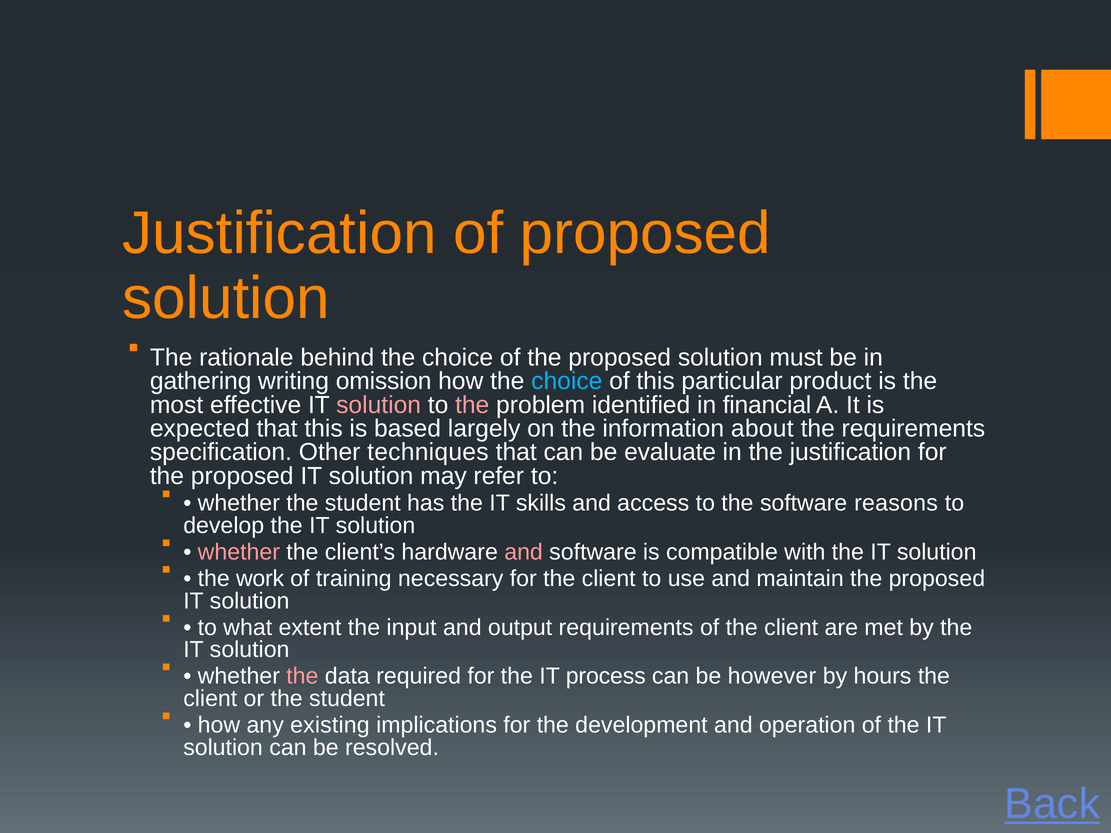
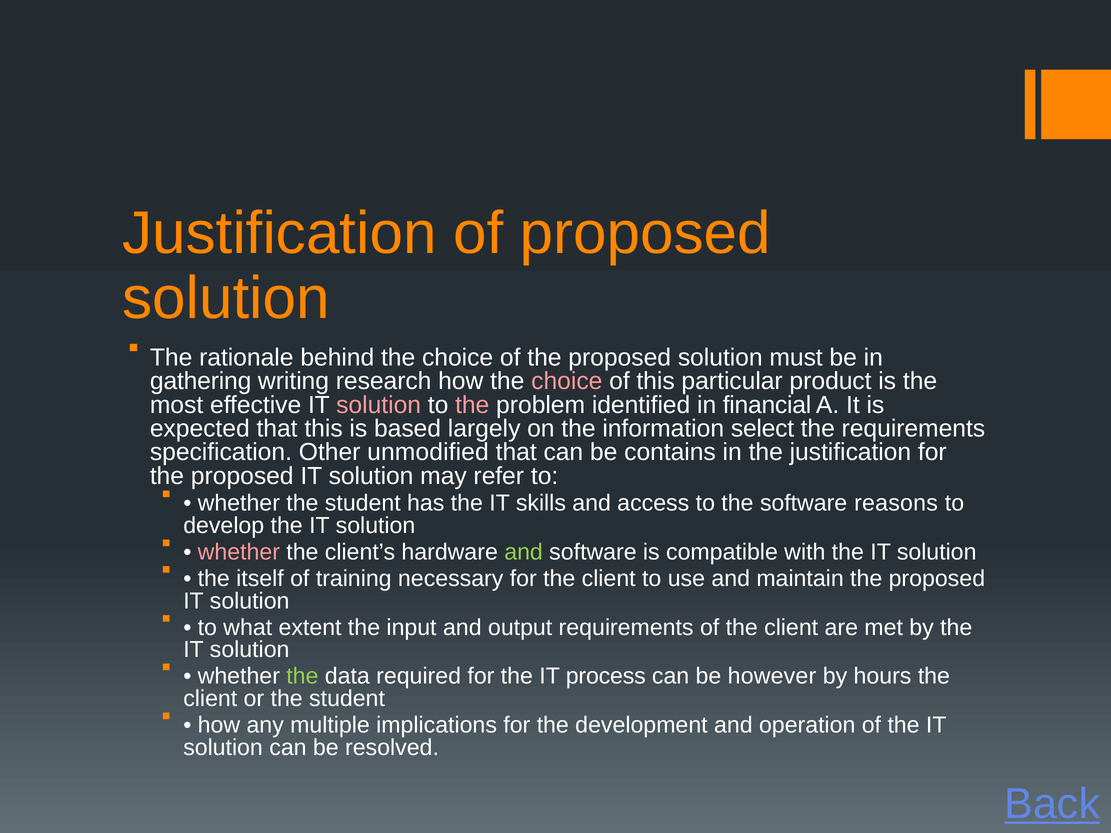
omission: omission -> research
choice at (567, 381) colour: light blue -> pink
about: about -> select
techniques: techniques -> unmodified
evaluate: evaluate -> contains
and at (524, 552) colour: pink -> light green
work: work -> itself
the at (302, 677) colour: pink -> light green
existing: existing -> multiple
